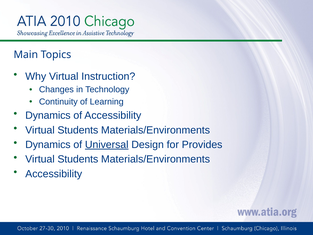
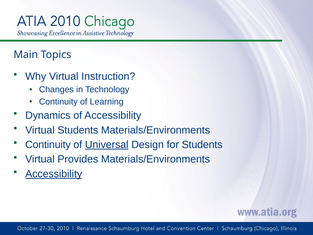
Dynamics at (48, 145): Dynamics -> Continuity
for Provides: Provides -> Students
Students at (78, 159): Students -> Provides
Accessibility at (54, 174) underline: none -> present
